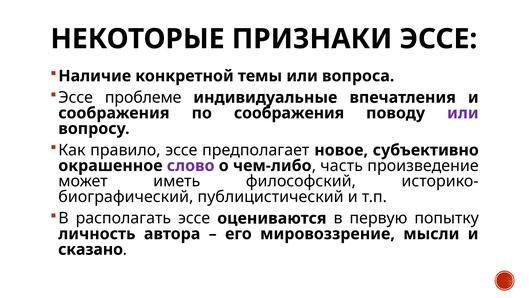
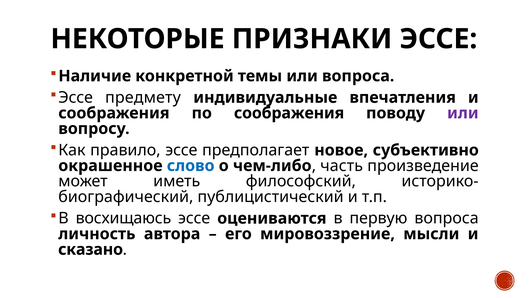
проблеме: проблеме -> предмету
слово colour: purple -> blue
располагать: располагать -> восхищаюсь
первую попытку: попытку -> вопроса
